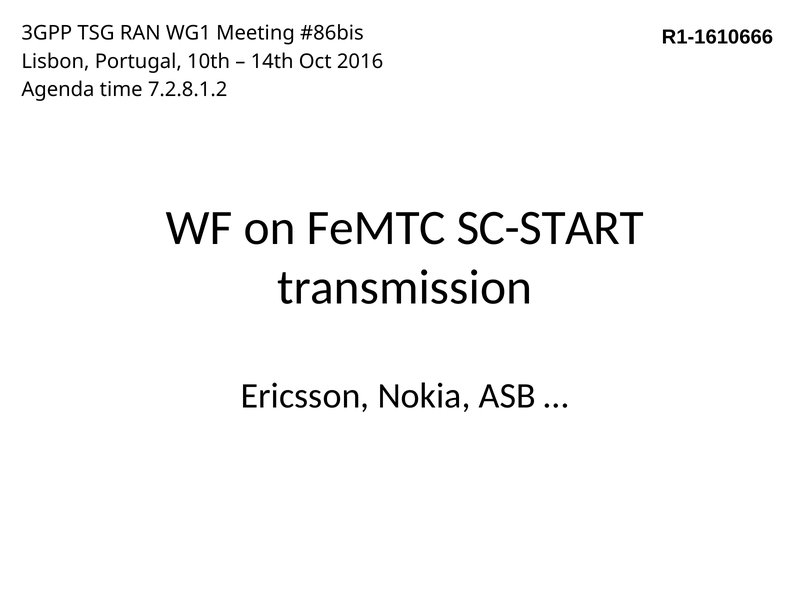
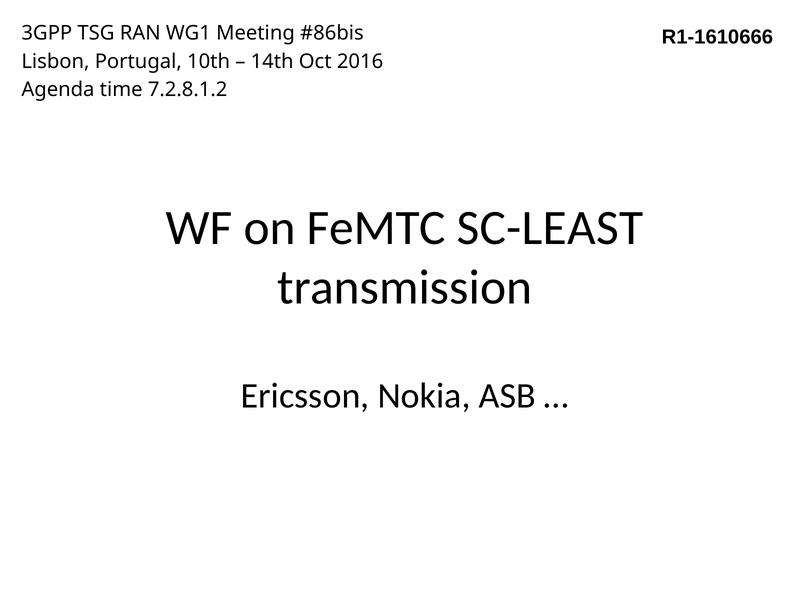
SC-START: SC-START -> SC-LEAST
